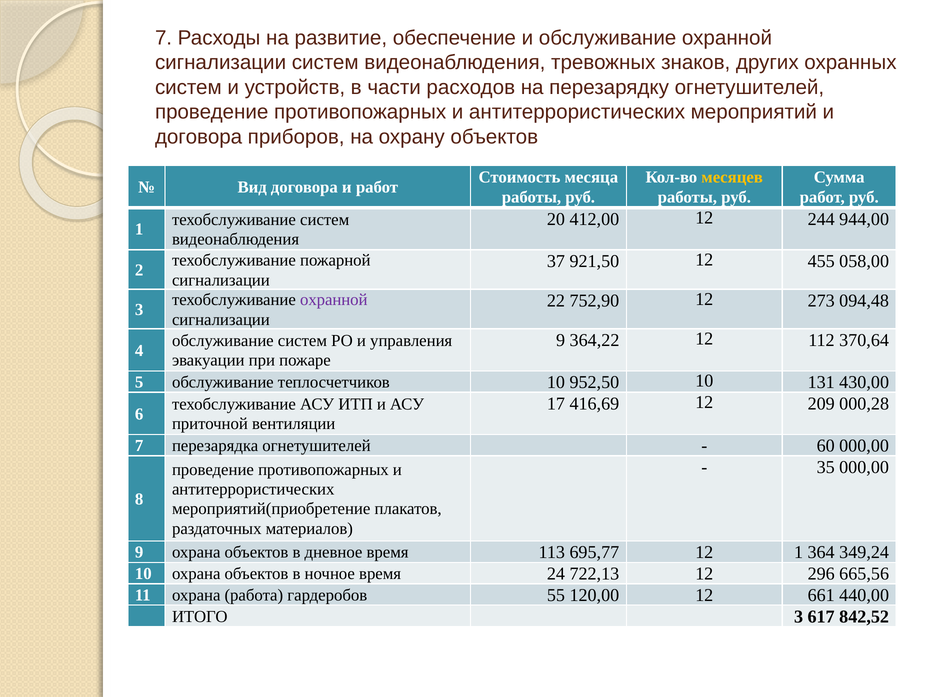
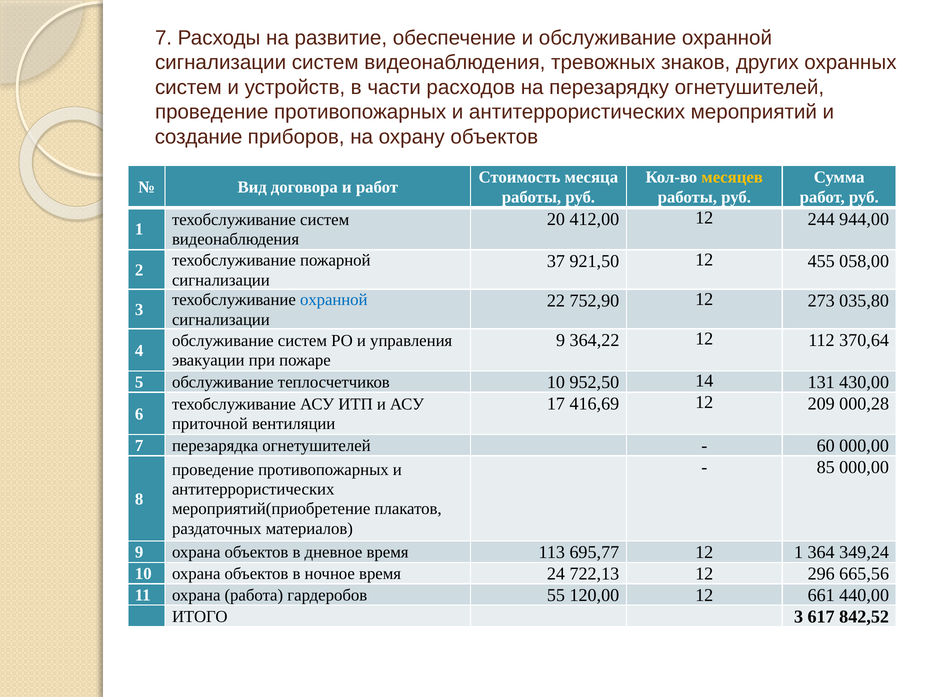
договора at (199, 137): договора -> создание
охранной at (334, 300) colour: purple -> blue
094,48: 094,48 -> 035,80
952,50 10: 10 -> 14
35: 35 -> 85
